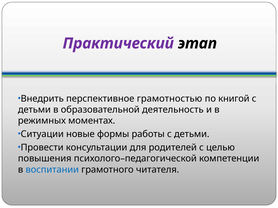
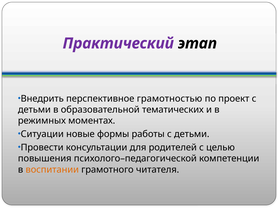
книгой: книгой -> проект
деятельность: деятельность -> тематических
воспитании colour: blue -> orange
